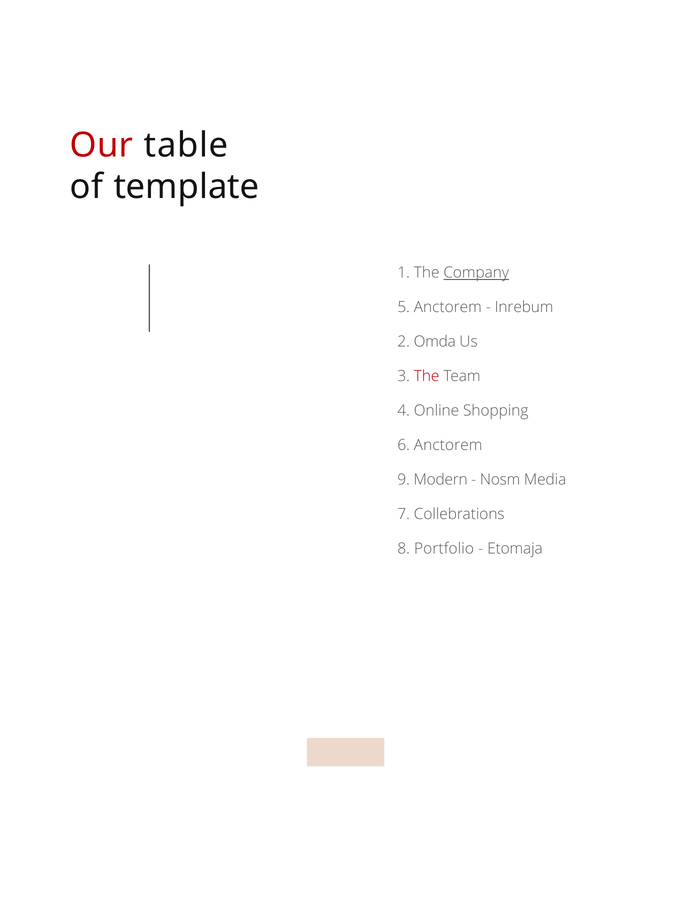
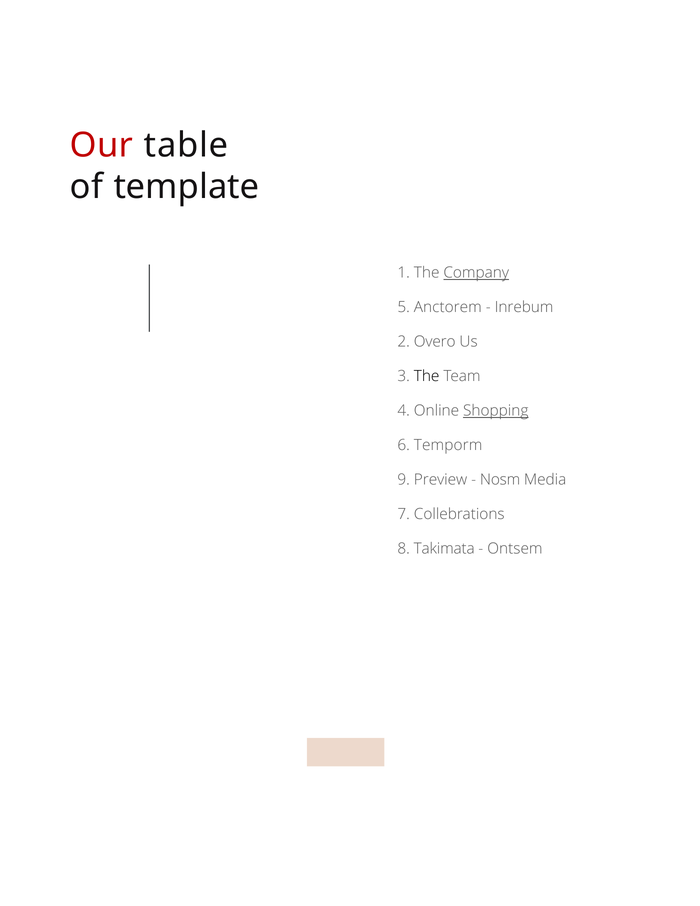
Omda: Omda -> Overo
The at (427, 376) colour: red -> black
Shopping underline: none -> present
6 Anctorem: Anctorem -> Temporm
Modern: Modern -> Preview
Portfolio: Portfolio -> Takimata
Etomaja: Etomaja -> Ontsem
